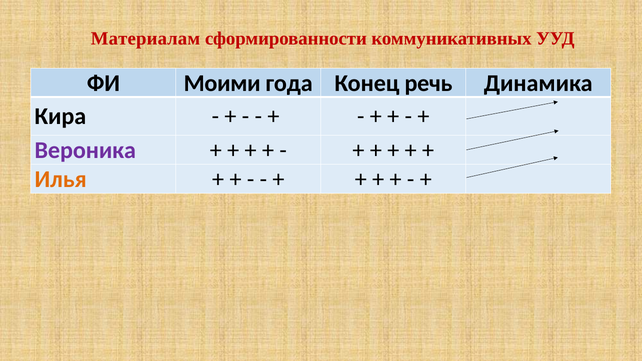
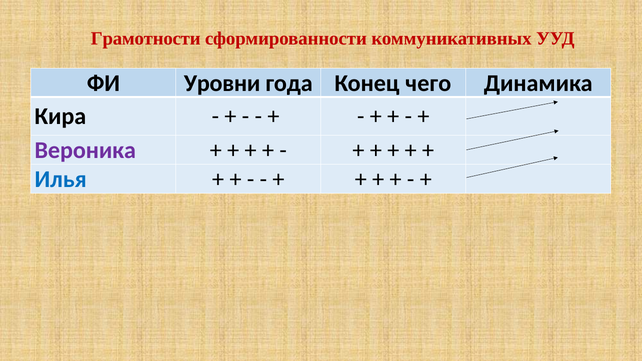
Материалам: Материалам -> Грамотности
Моими: Моими -> Уровни
речь: речь -> чего
Илья colour: orange -> blue
